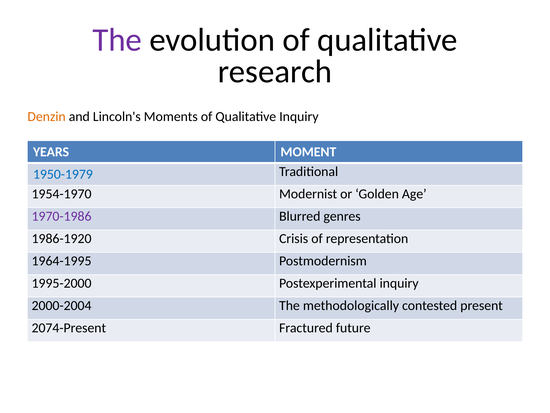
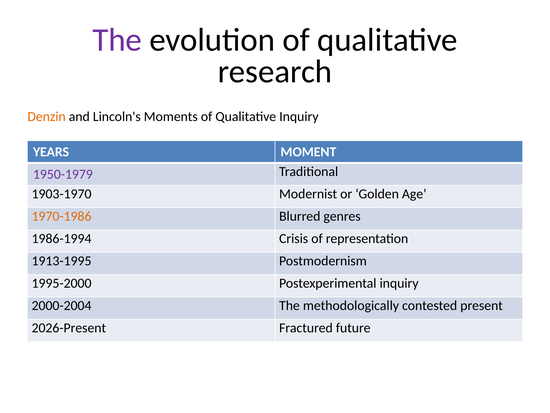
1950-1979 colour: blue -> purple
1954-1970: 1954-1970 -> 1903-1970
1970-1986 colour: purple -> orange
1986-1920: 1986-1920 -> 1986-1994
1964-1995: 1964-1995 -> 1913-1995
2074-Present: 2074-Present -> 2026-Present
